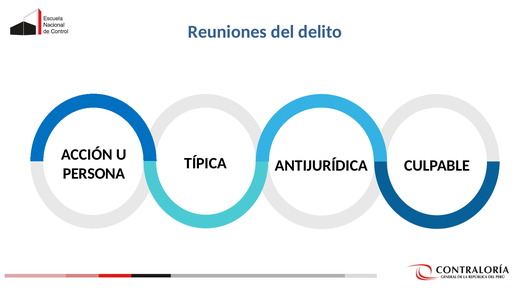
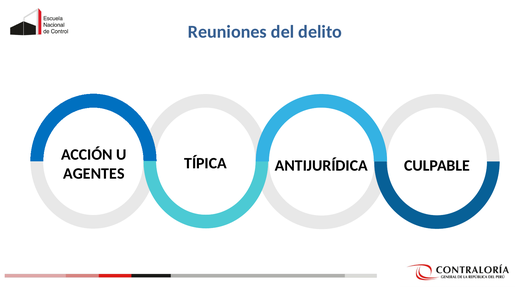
PERSONA: PERSONA -> AGENTES
